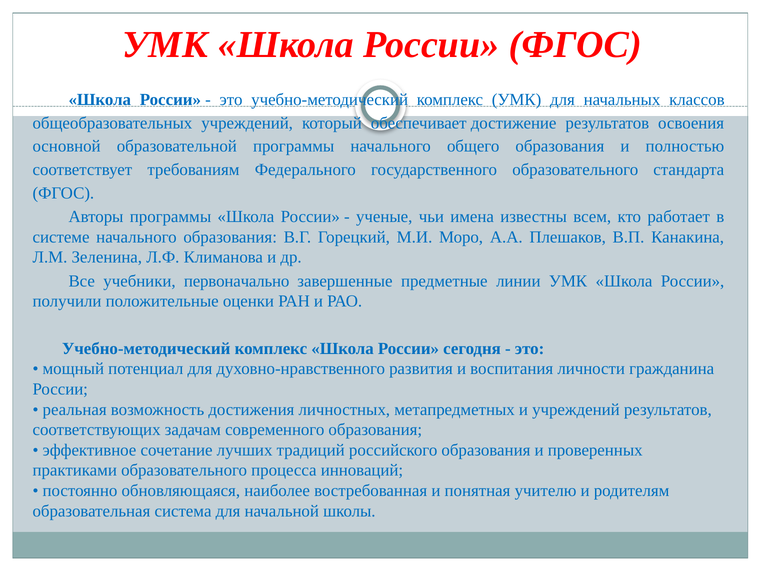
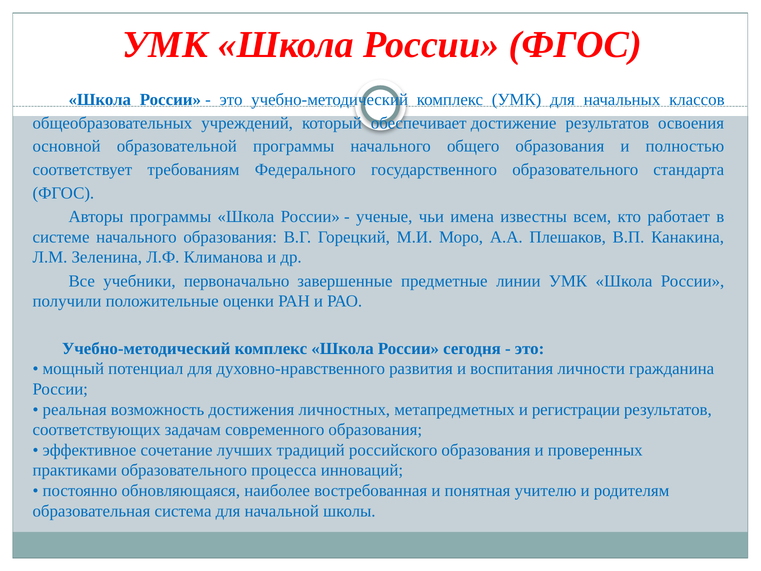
и учреждений: учреждений -> регистрации
